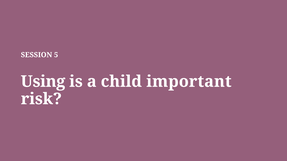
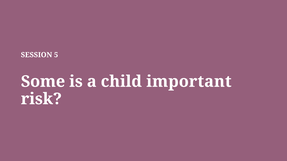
Using: Using -> Some
